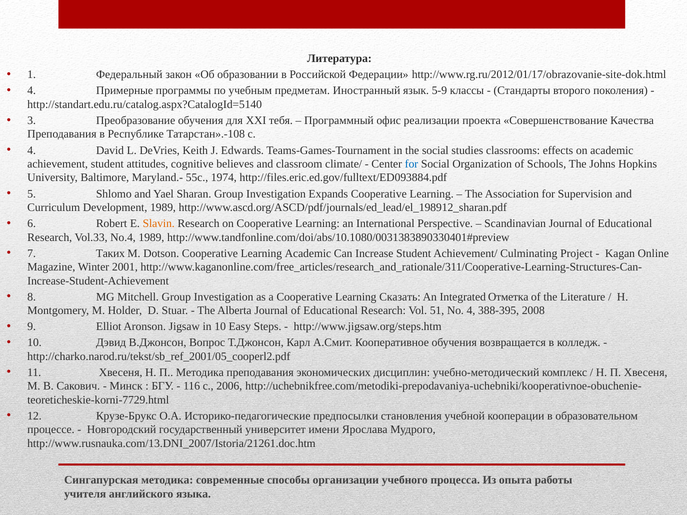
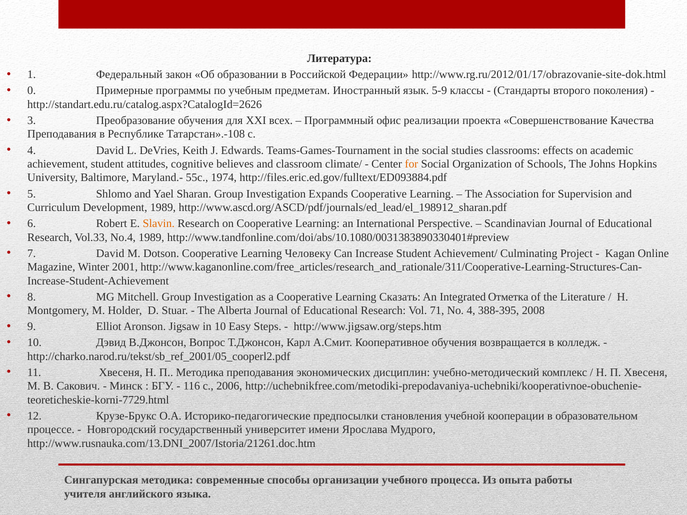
4 at (32, 91): 4 -> 0
http://standart.edu.ru/catalog.aspx?CatalogId=5140: http://standart.edu.ru/catalog.aspx?CatalogId=5140 -> http://standart.edu.ru/catalog.aspx?CatalogId=2626
тебя: тебя -> всех
for at (412, 164) colour: blue -> orange
7 Таких: Таких -> David
Learning Academic: Academic -> Человеку
51: 51 -> 71
